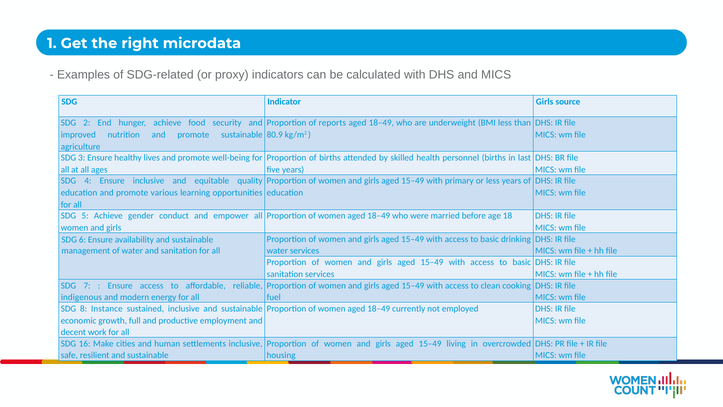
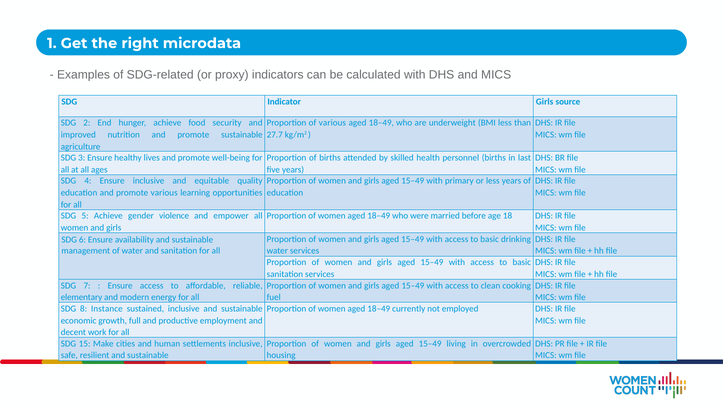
of reports: reports -> various
80.9: 80.9 -> 27.7
conduct: conduct -> violence
indigenous: indigenous -> elementary
16: 16 -> 15
